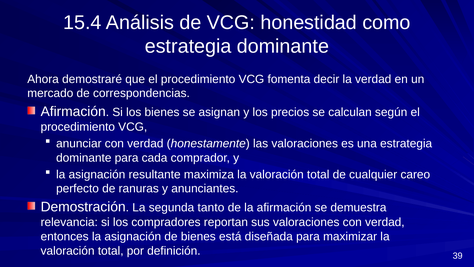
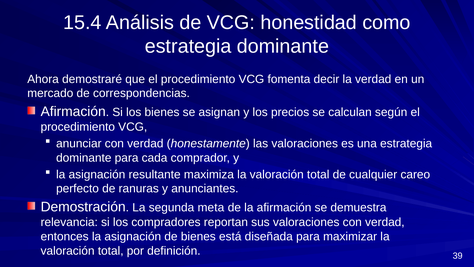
tanto: tanto -> meta
